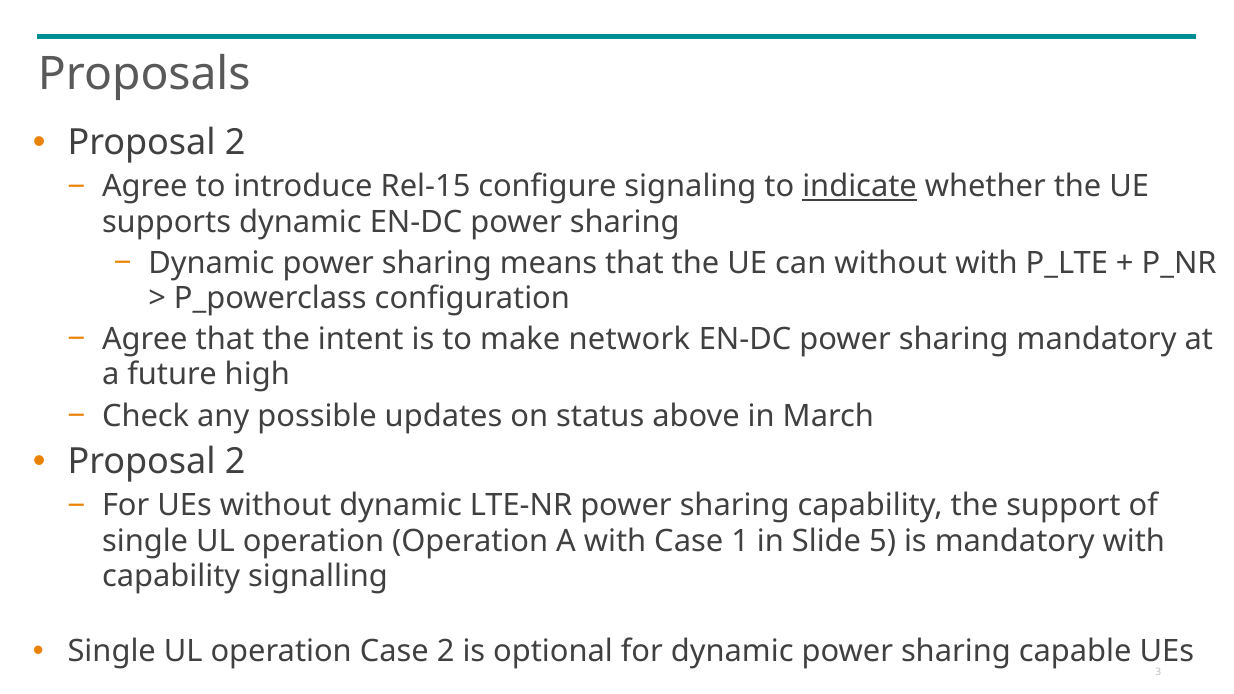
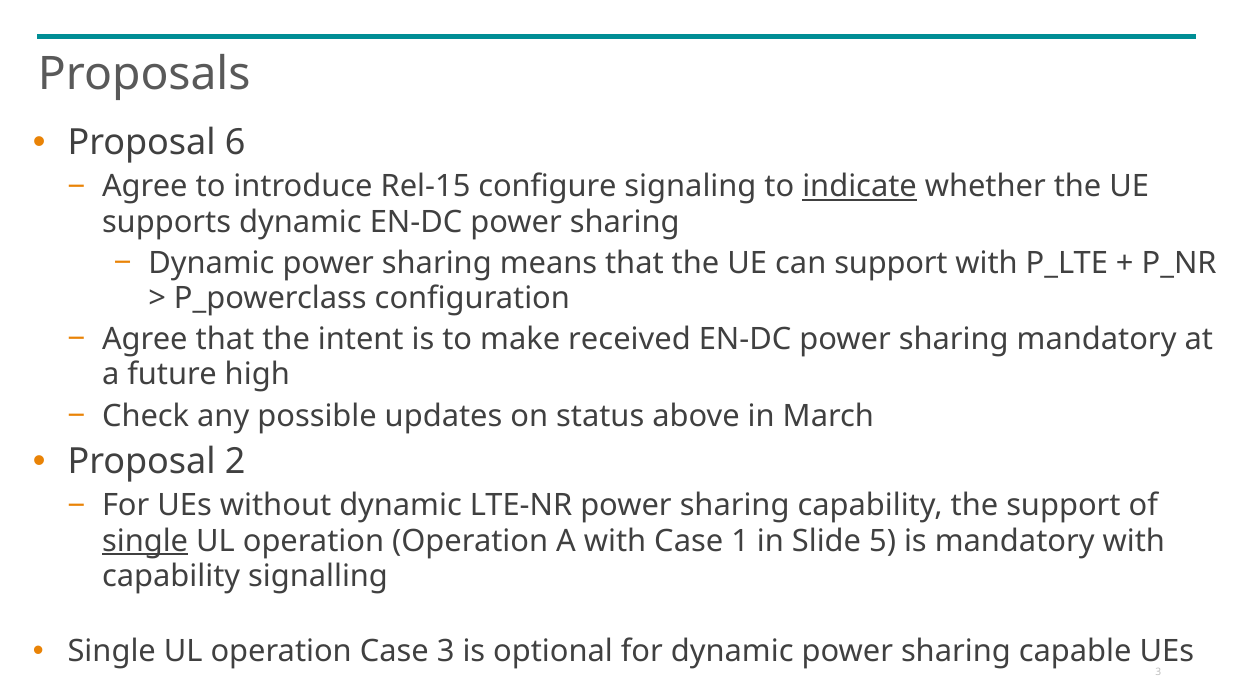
2 at (235, 143): 2 -> 6
can without: without -> support
network: network -> received
single at (145, 541) underline: none -> present
Case 2: 2 -> 3
